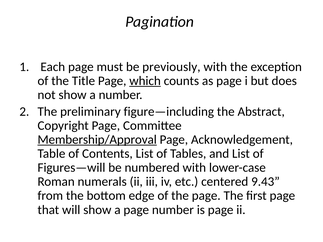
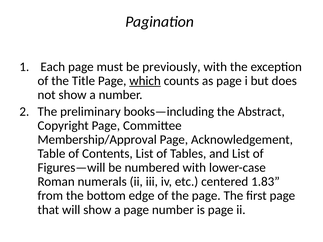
figure—including: figure—including -> books—including
Membership/Approval underline: present -> none
9.43: 9.43 -> 1.83
